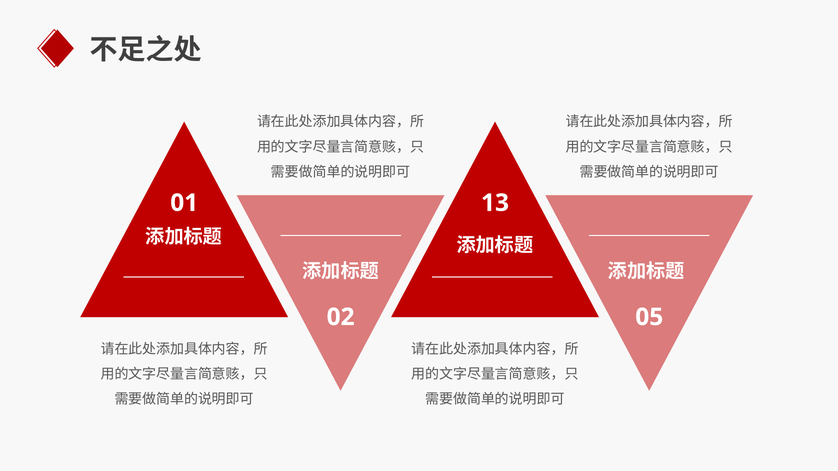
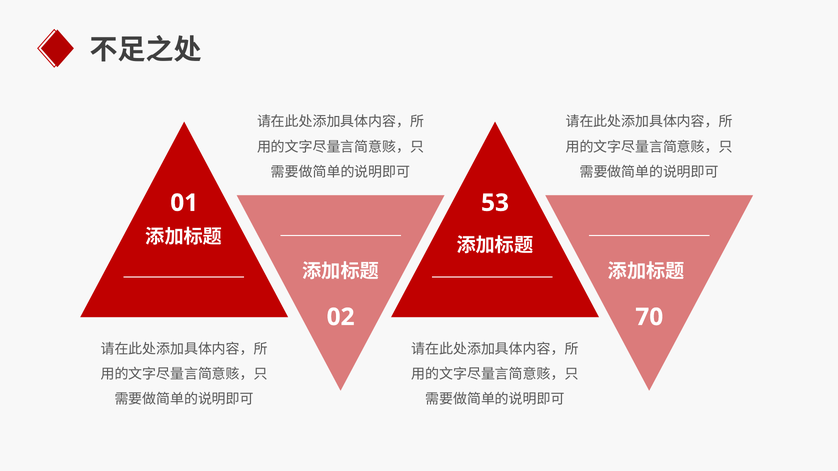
13: 13 -> 53
05: 05 -> 70
